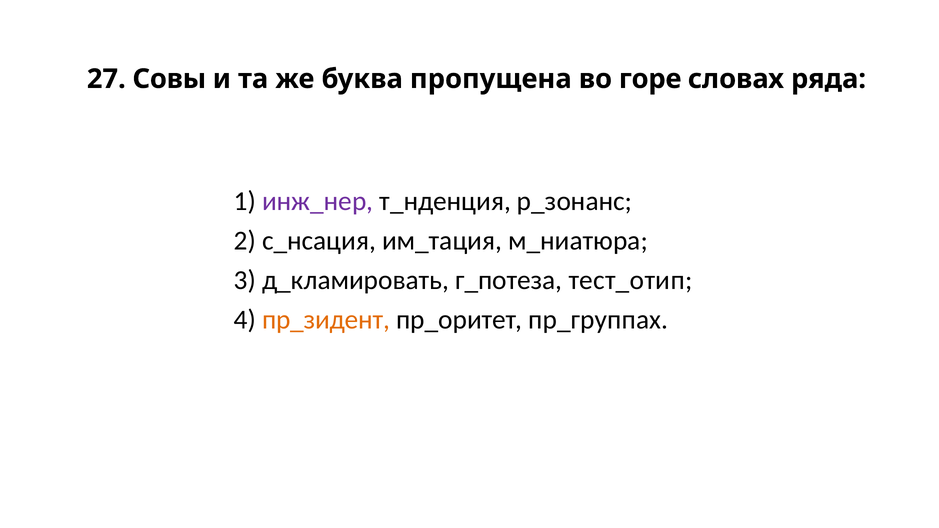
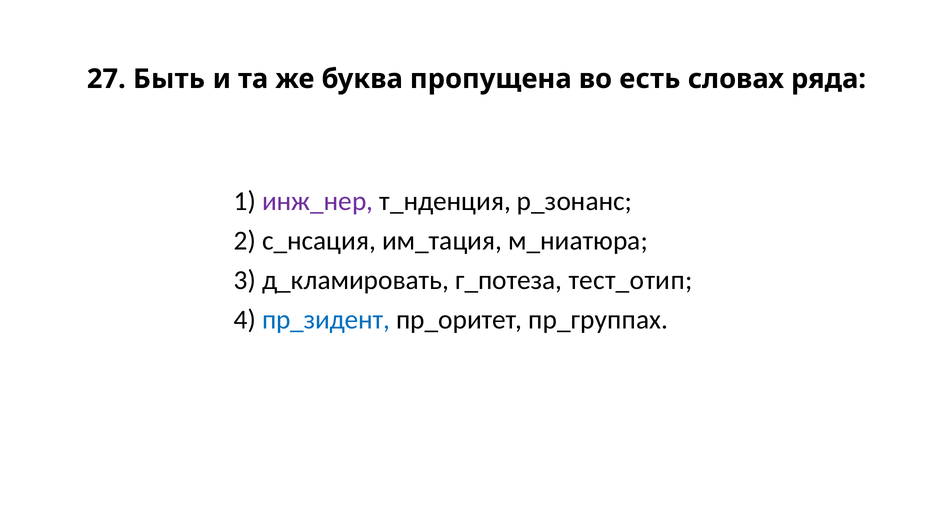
Совы: Совы -> Быть
горе: горе -> есть
пр_зидент colour: orange -> blue
